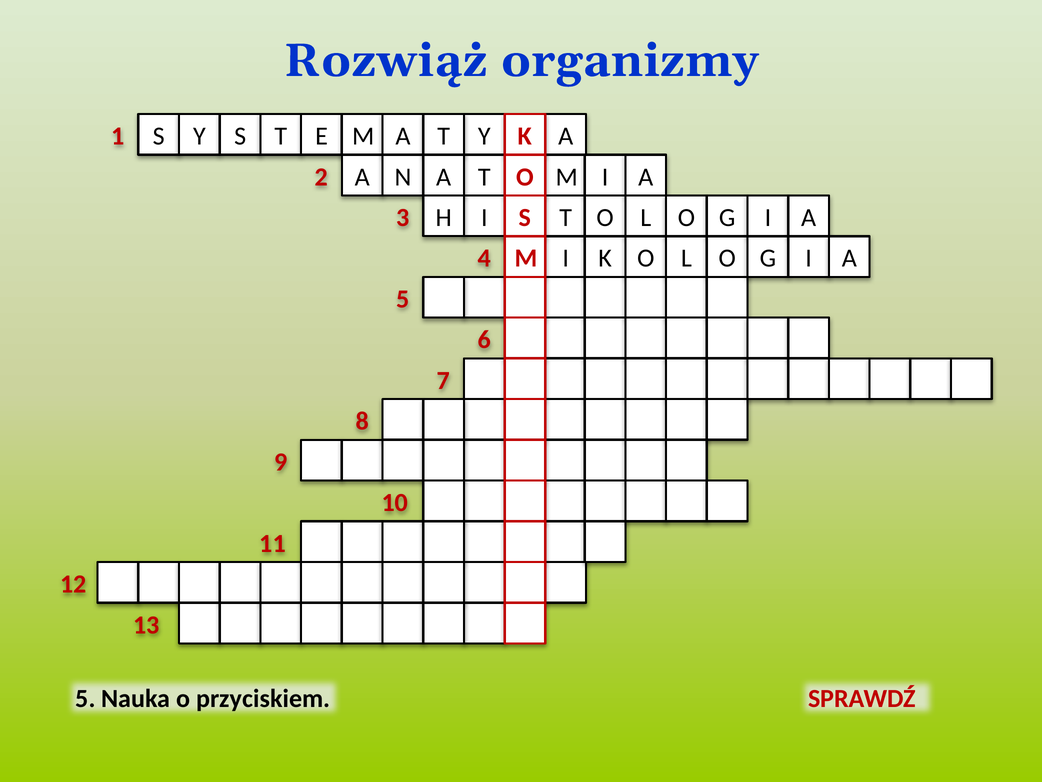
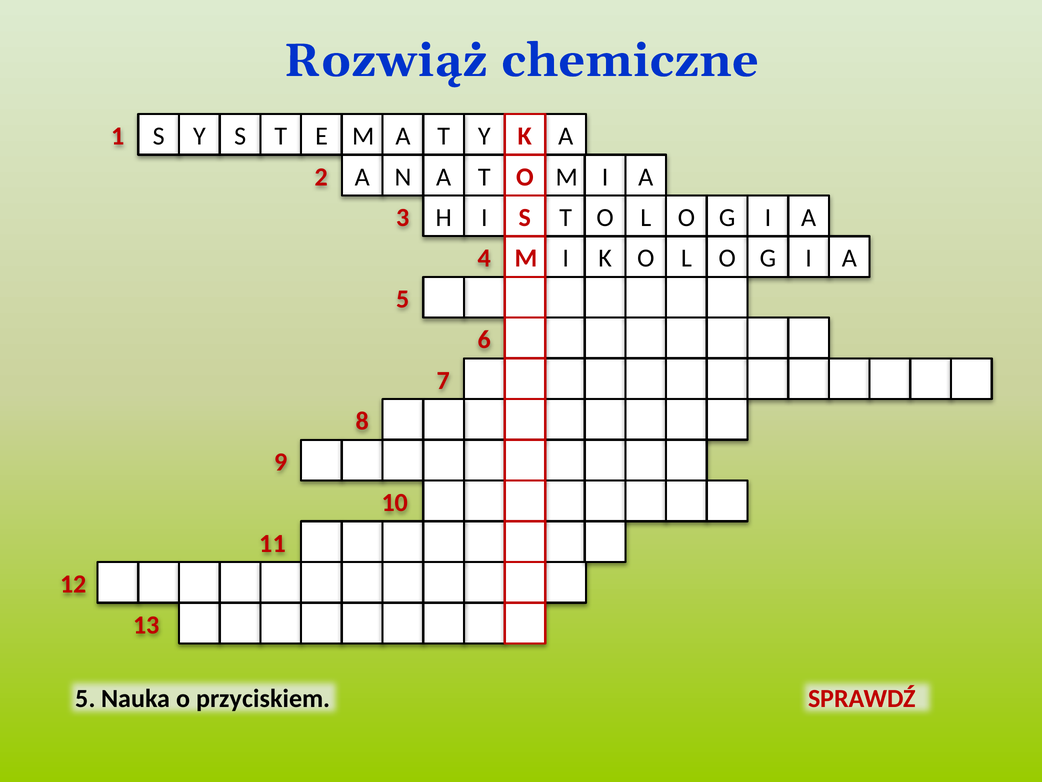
organizmy: organizmy -> chemiczne
